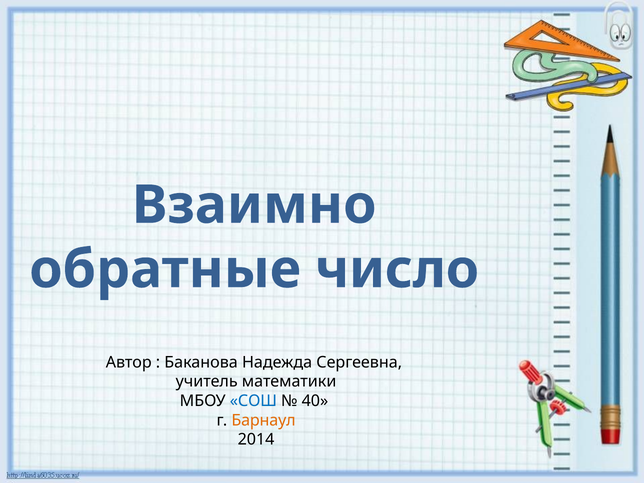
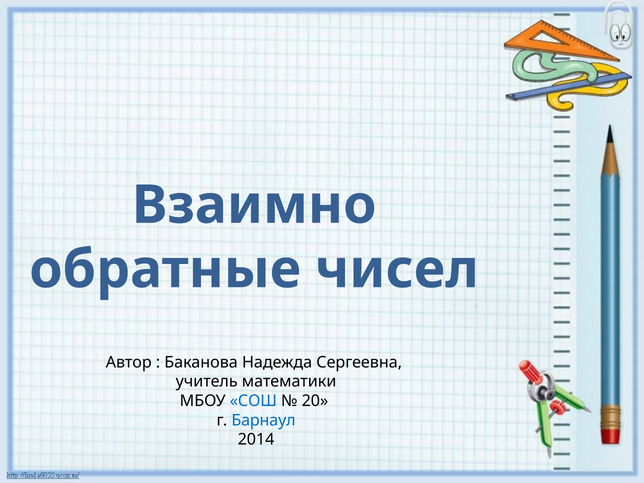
число: число -> чисел
40: 40 -> 20
Барнаул colour: orange -> blue
